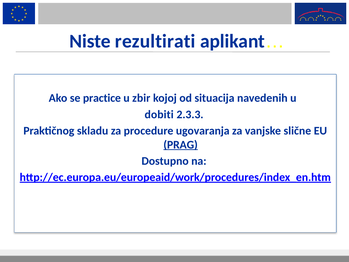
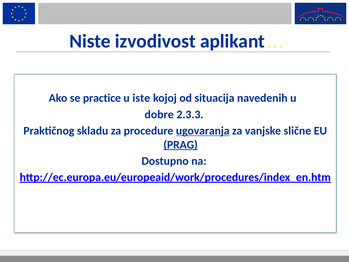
rezultirati: rezultirati -> izvodivost
zbir: zbir -> iste
dobiti: dobiti -> dobre
ugovaranja underline: none -> present
